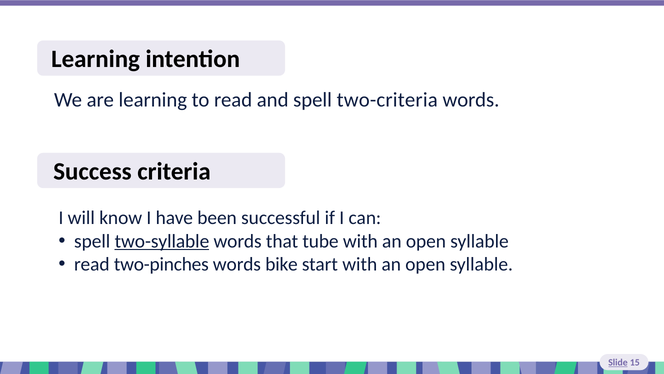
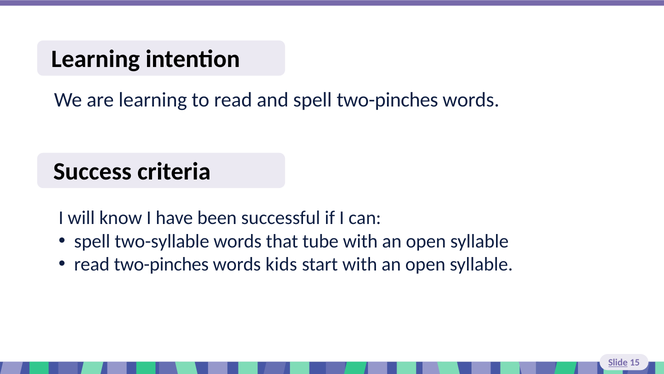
spell two-criteria: two-criteria -> two-pinches
two-syllable underline: present -> none
bike: bike -> kids
